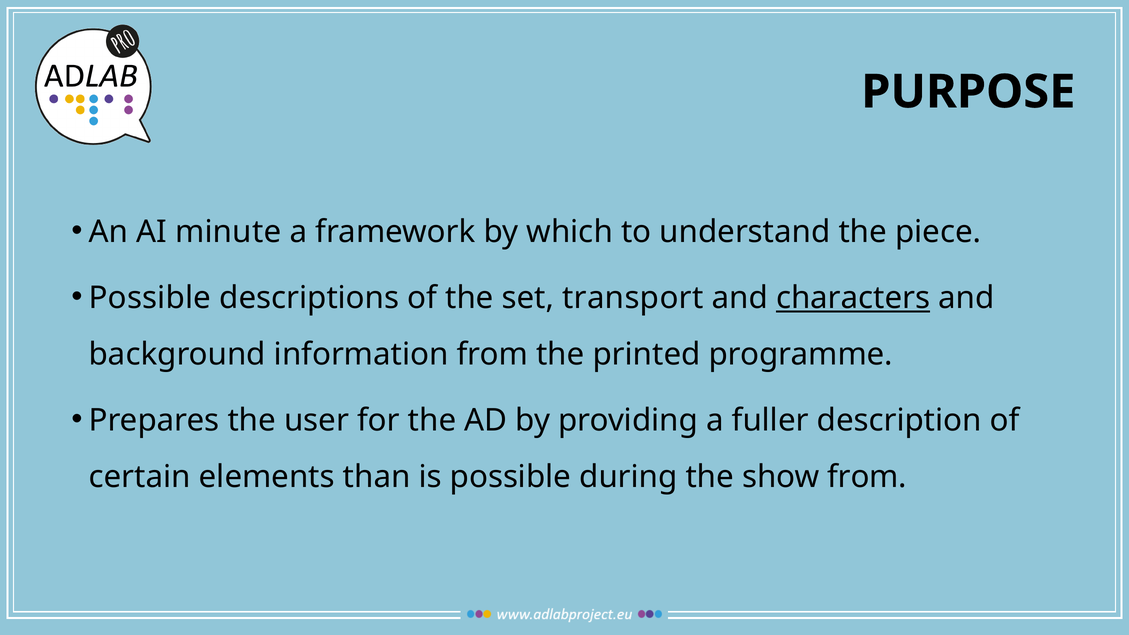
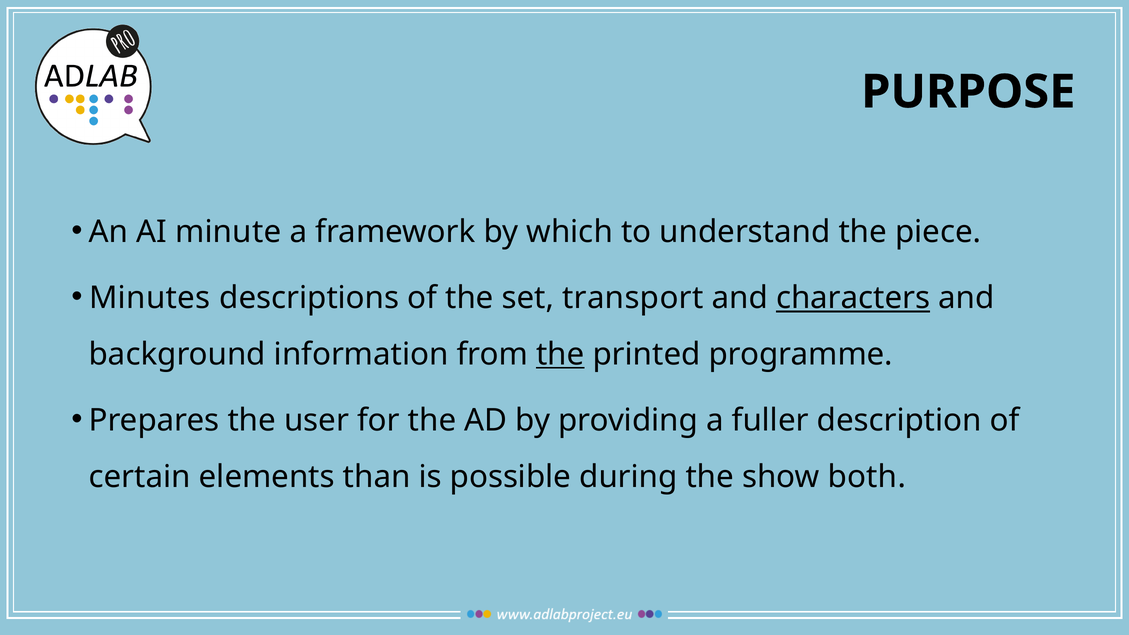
Possible at (150, 298): Possible -> Minutes
the at (560, 354) underline: none -> present
show from: from -> both
